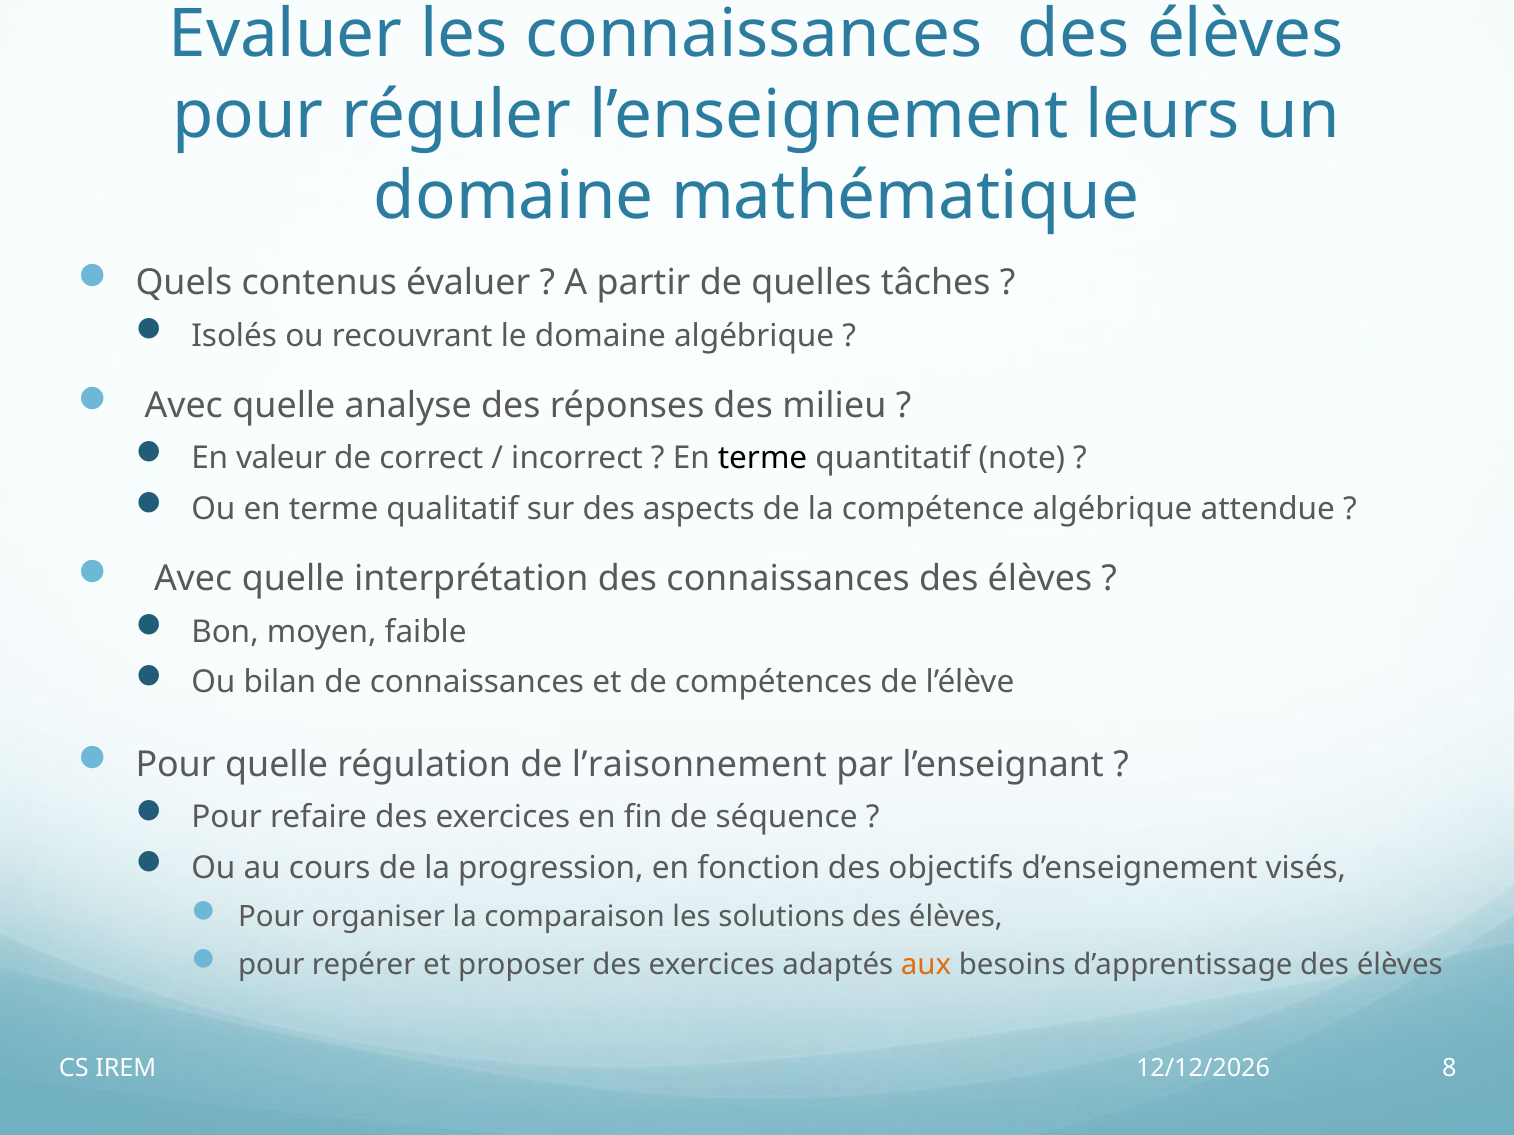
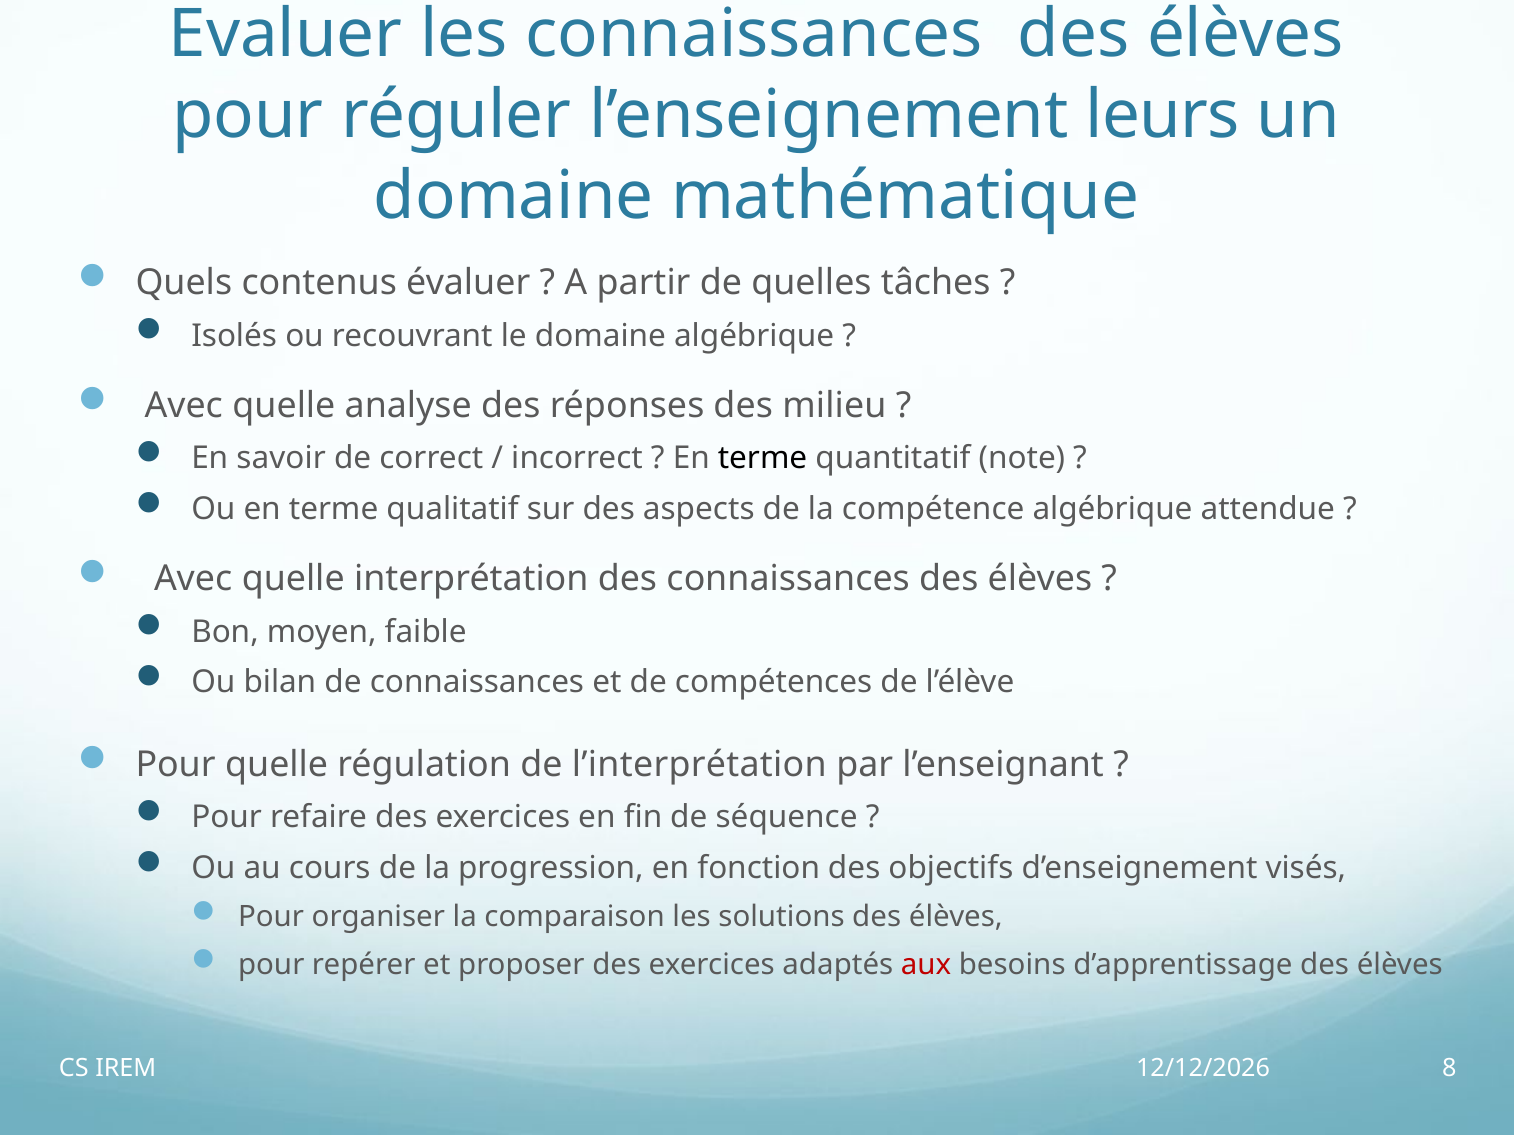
valeur: valeur -> savoir
l’raisonnement: l’raisonnement -> l’interprétation
aux colour: orange -> red
